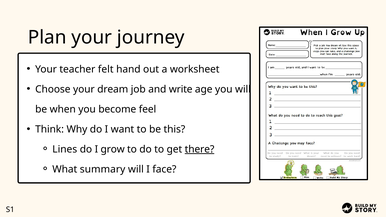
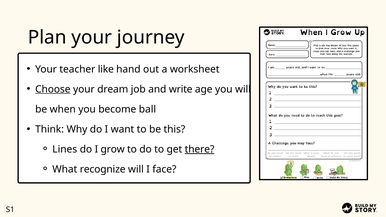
felt: felt -> like
Choose underline: none -> present
feel: feel -> ball
summary: summary -> recognize
